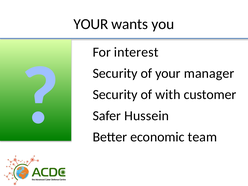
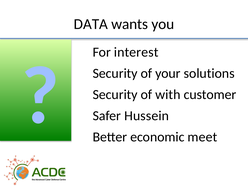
YOUR at (91, 24): YOUR -> DATA
manager: manager -> solutions
team: team -> meet
